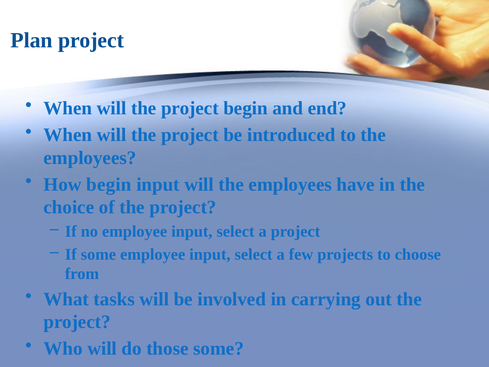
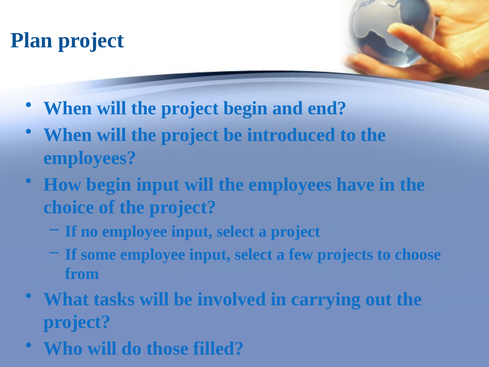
those some: some -> filled
